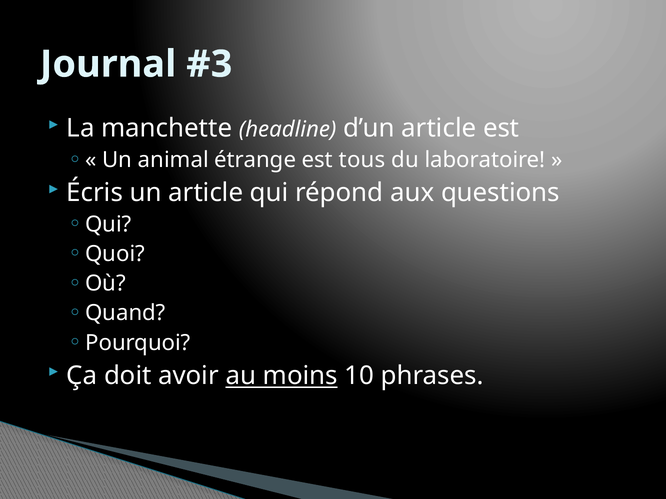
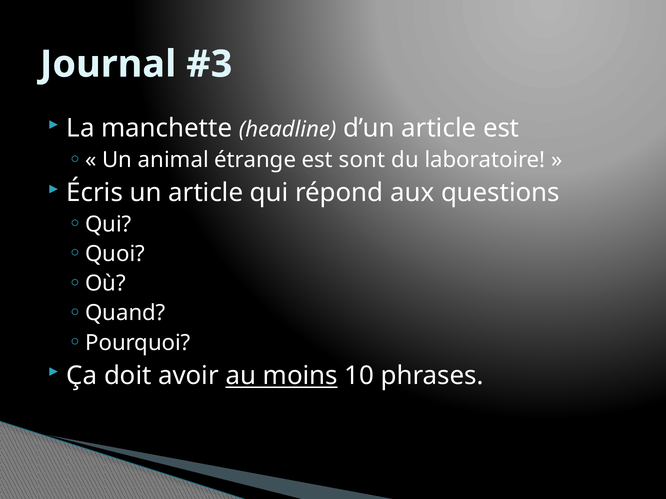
tous: tous -> sont
